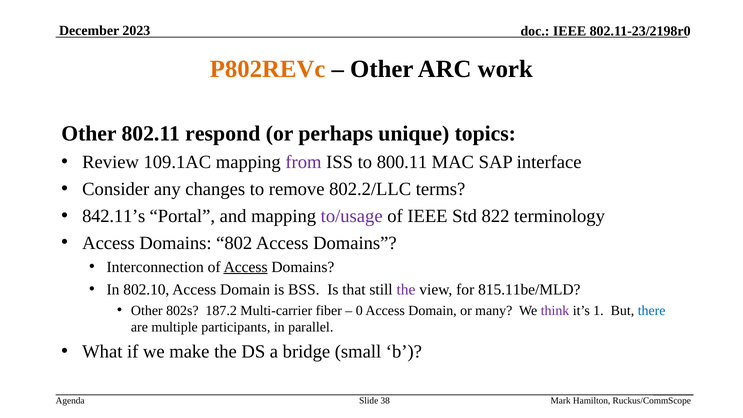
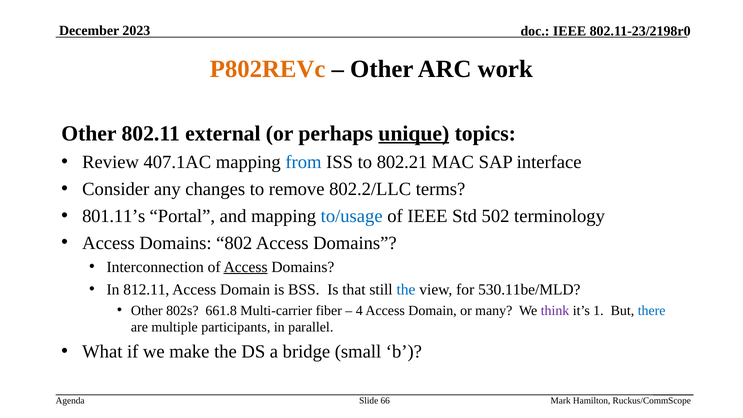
respond: respond -> external
unique underline: none -> present
109.1AC: 109.1AC -> 407.1AC
from colour: purple -> blue
800.11: 800.11 -> 802.21
842.11’s: 842.11’s -> 801.11’s
to/usage colour: purple -> blue
822: 822 -> 502
802.10: 802.10 -> 812.11
the at (406, 289) colour: purple -> blue
815.11be/MLD: 815.11be/MLD -> 530.11be/MLD
187.2: 187.2 -> 661.8
0: 0 -> 4
38: 38 -> 66
